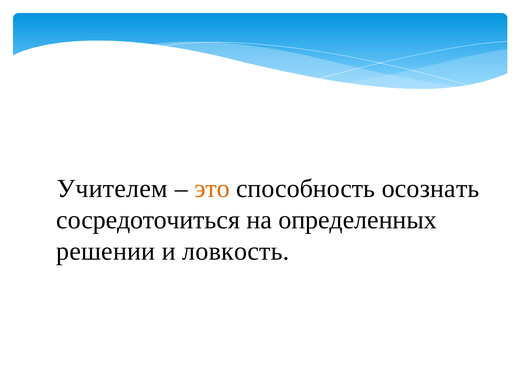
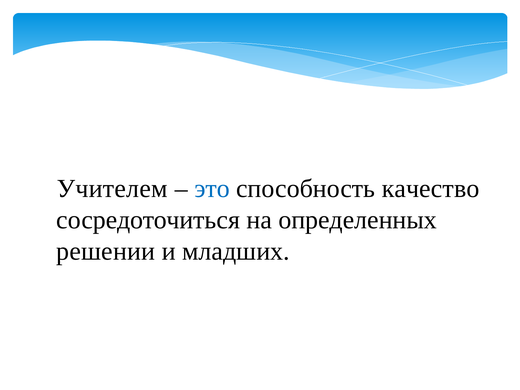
это colour: orange -> blue
осознать: осознать -> качество
ловкость: ловкость -> младших
